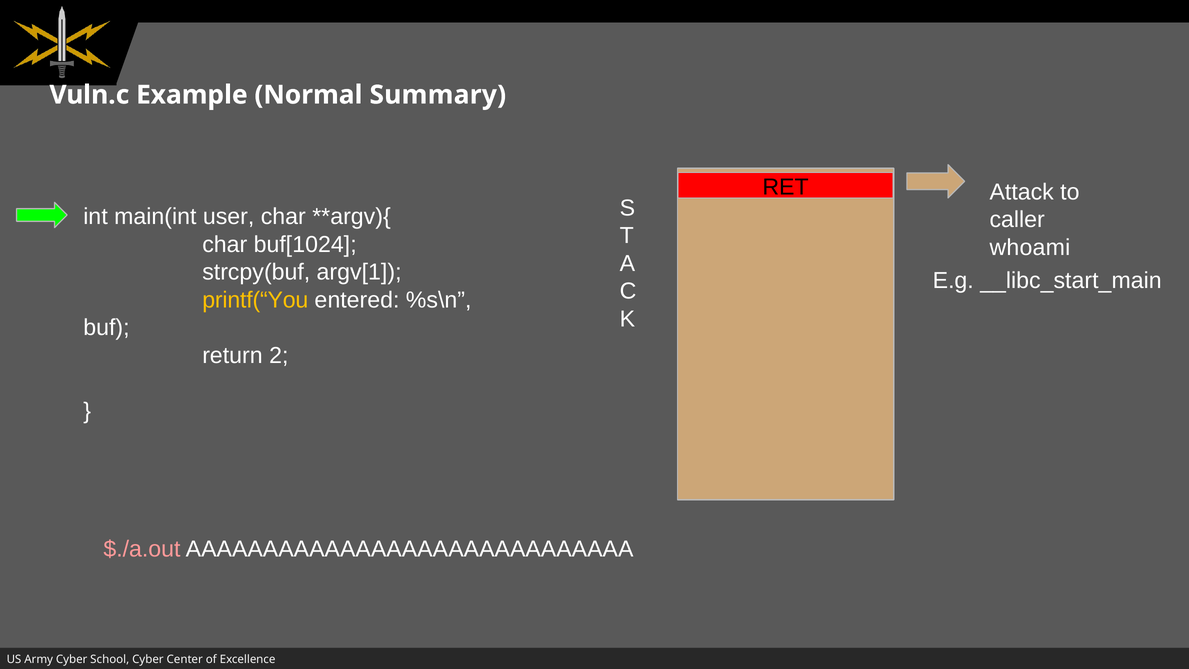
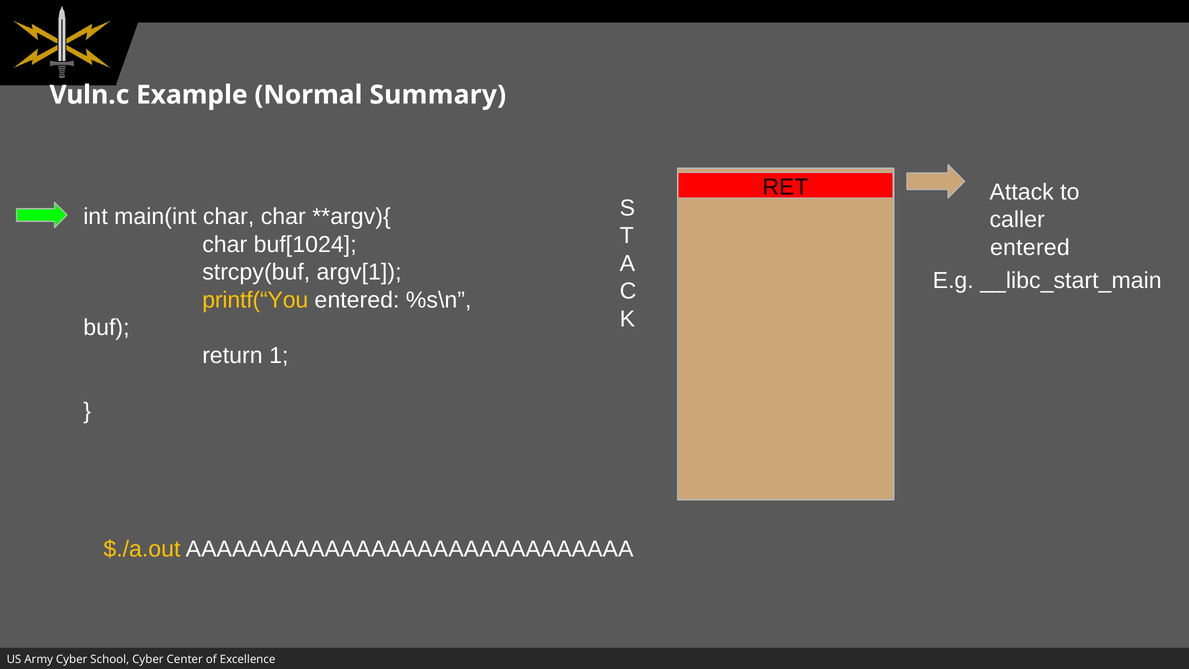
main(int user: user -> char
whoami at (1030, 248): whoami -> entered
2: 2 -> 1
$./a.out colour: pink -> yellow
